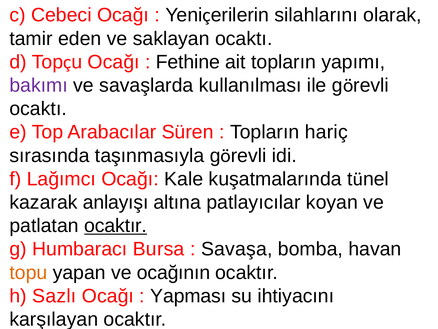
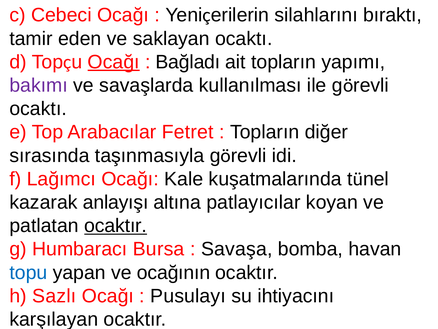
olarak: olarak -> bıraktı
Ocağı at (114, 62) underline: none -> present
Fethine: Fethine -> Bağladı
Süren: Süren -> Fetret
hariç: hariç -> diğer
topu colour: orange -> blue
Yapması: Yapması -> Pusulayı
